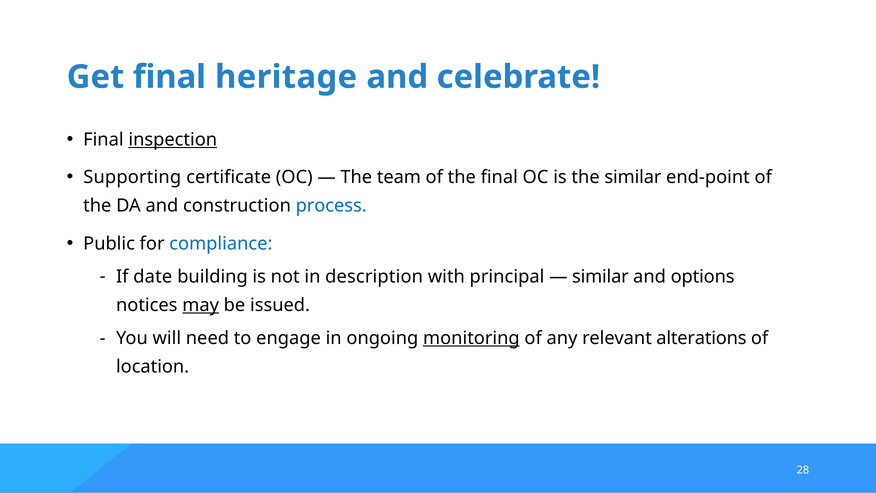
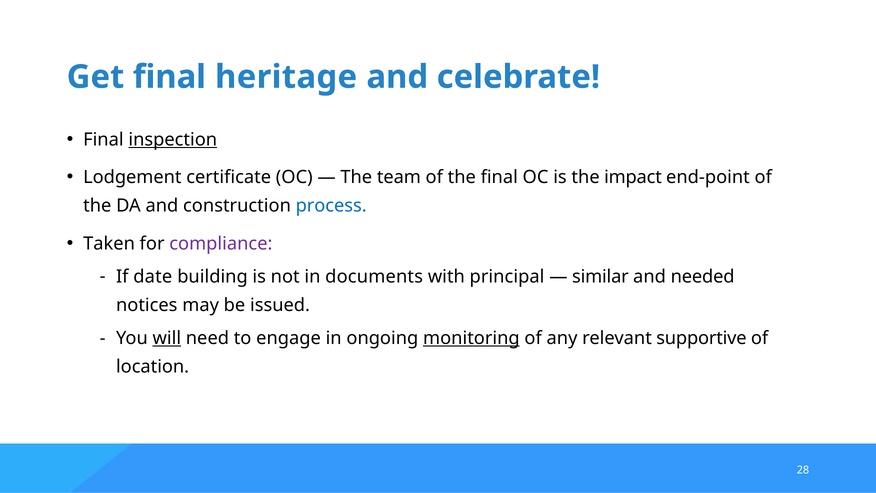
Supporting: Supporting -> Lodgement
the similar: similar -> impact
Public: Public -> Taken
compliance colour: blue -> purple
description: description -> documents
options: options -> needed
may underline: present -> none
will underline: none -> present
alterations: alterations -> supportive
